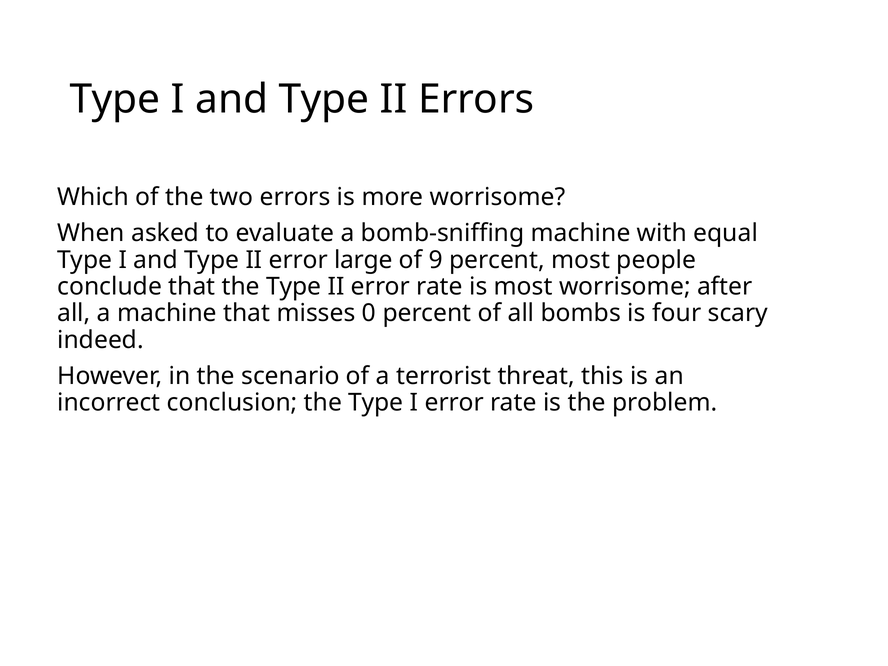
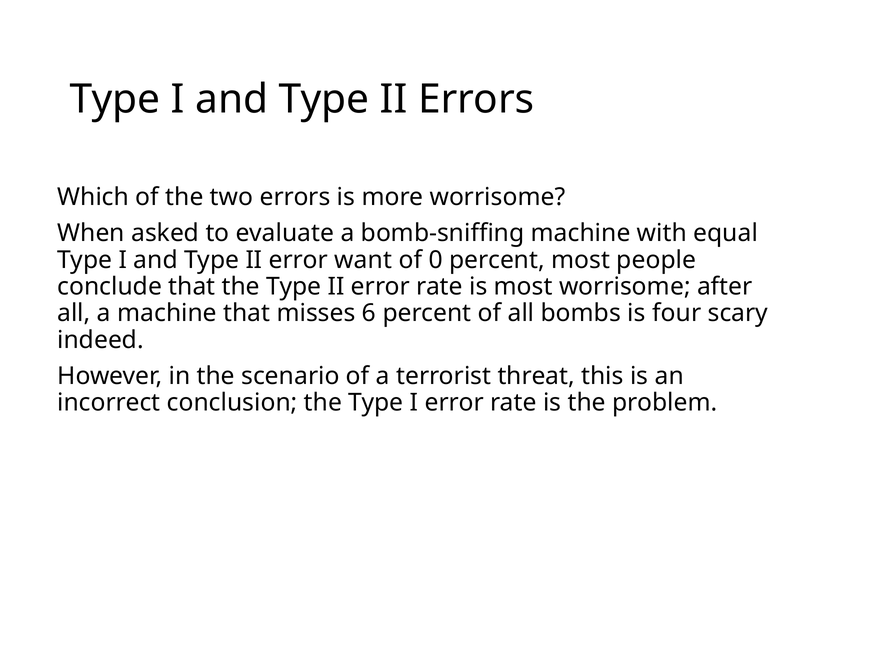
large: large -> want
9: 9 -> 0
0: 0 -> 6
